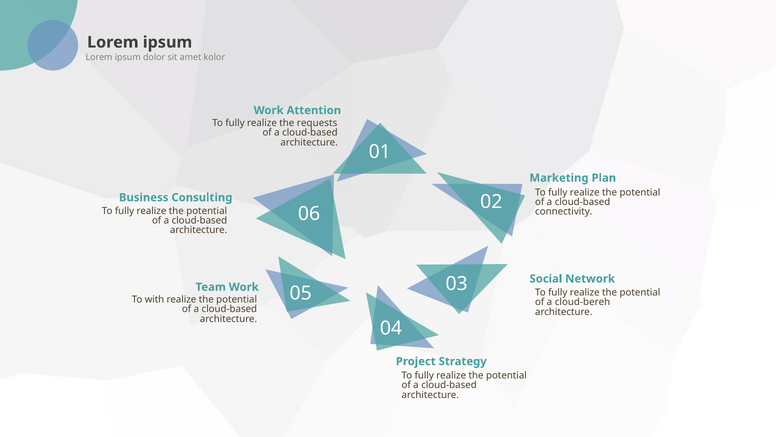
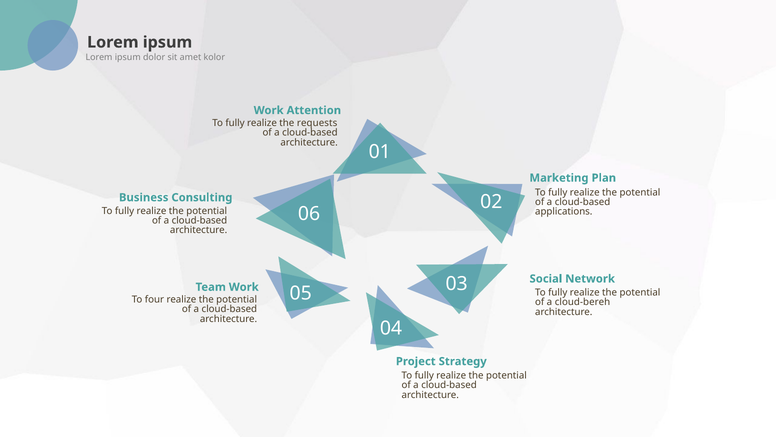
connectivity: connectivity -> applications
with: with -> four
